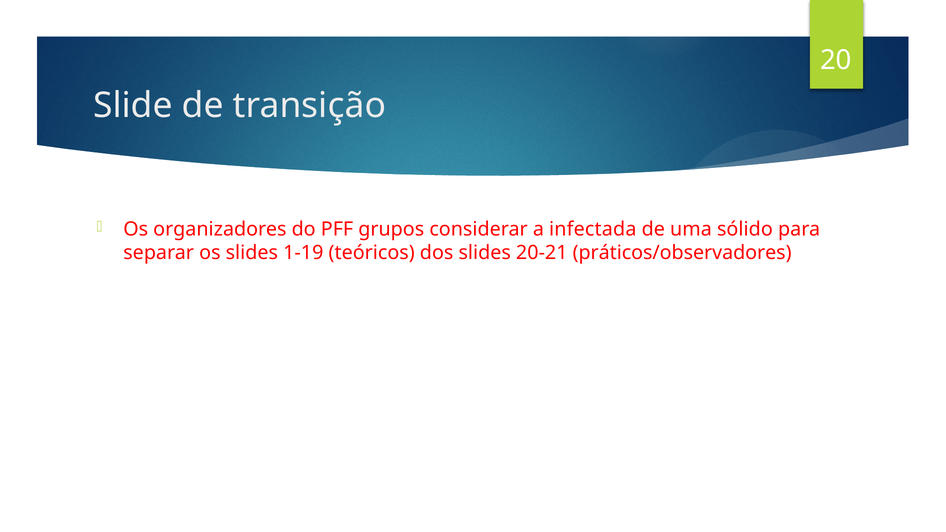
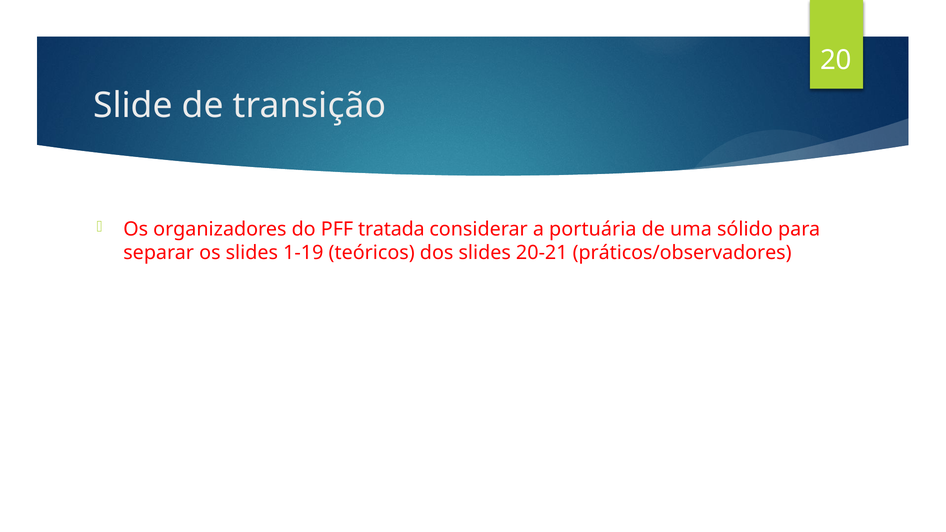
grupos: grupos -> tratada
infectada: infectada -> portuária
